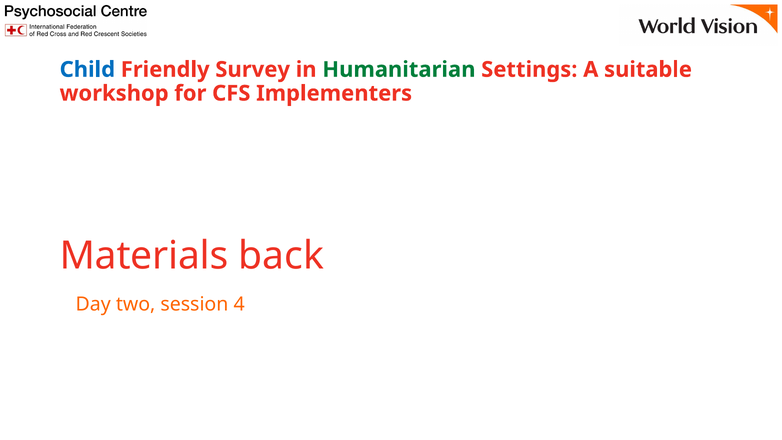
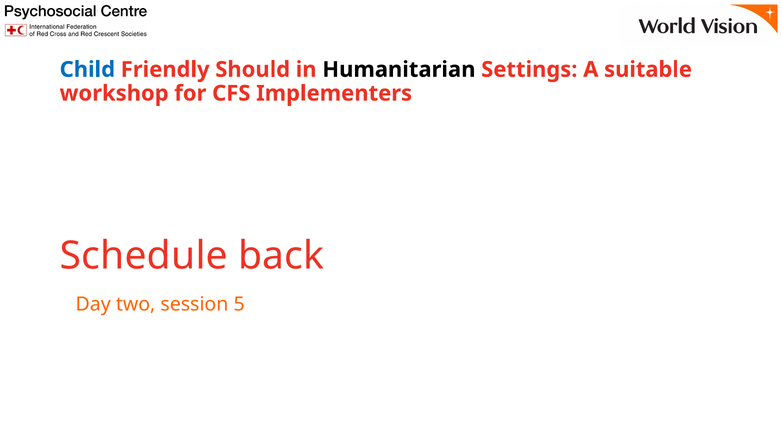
Survey: Survey -> Should
Humanitarian colour: green -> black
Materials: Materials -> Schedule
4: 4 -> 5
